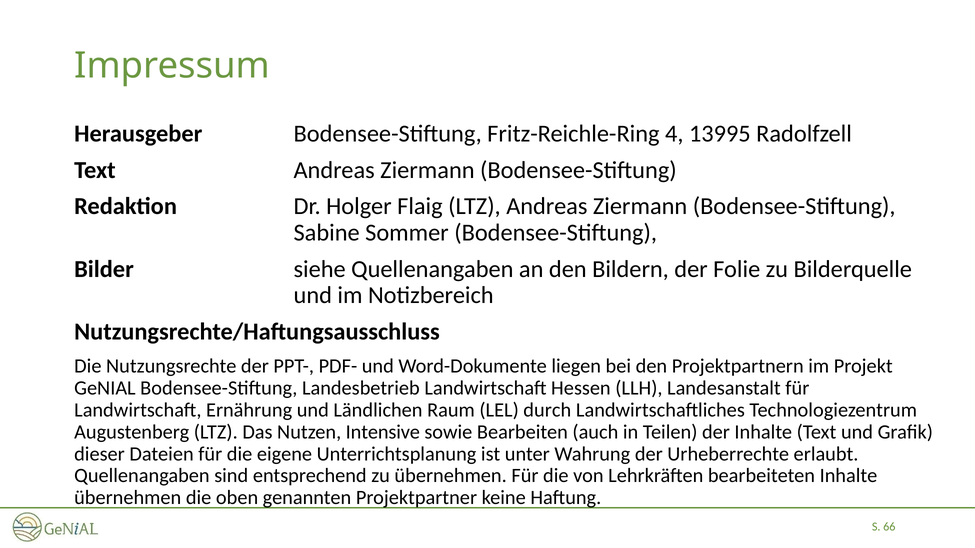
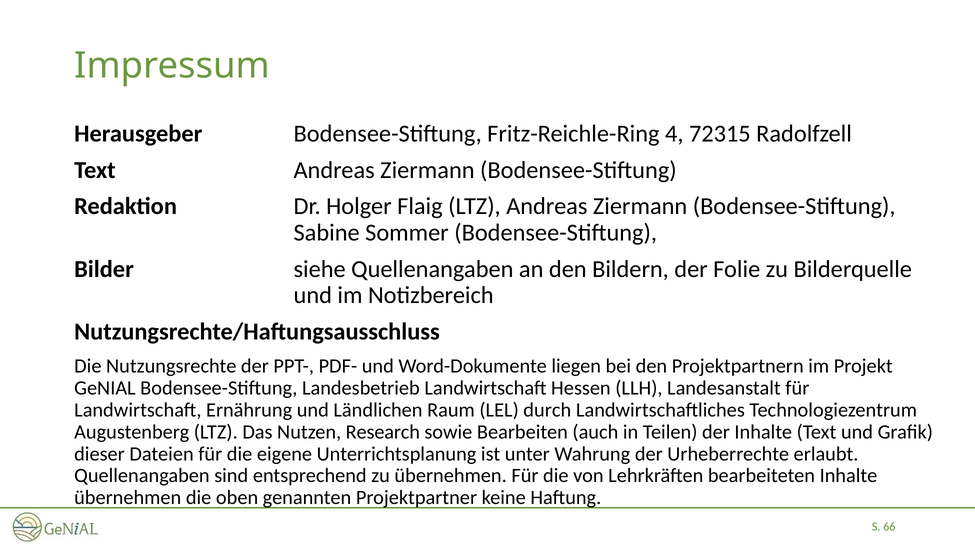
13995: 13995 -> 72315
Intensive: Intensive -> Research
